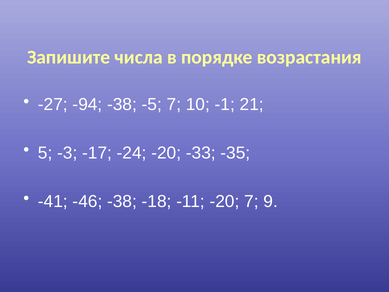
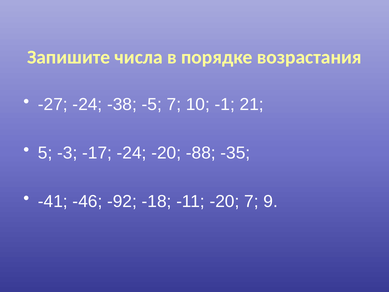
-27 -94: -94 -> -24
-33: -33 -> -88
-46 -38: -38 -> -92
